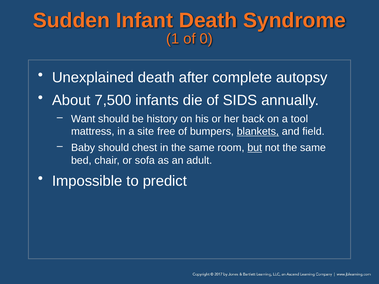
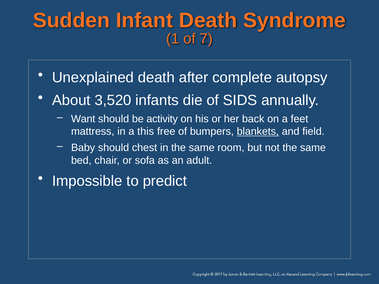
0: 0 -> 7
7,500: 7,500 -> 3,520
history: history -> activity
tool: tool -> feet
site: site -> this
but underline: present -> none
